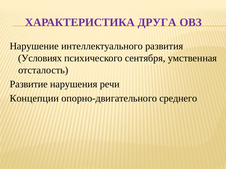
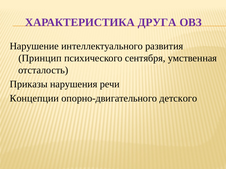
Условиях: Условиях -> Принцип
Развитие: Развитие -> Приказы
среднего: среднего -> детского
